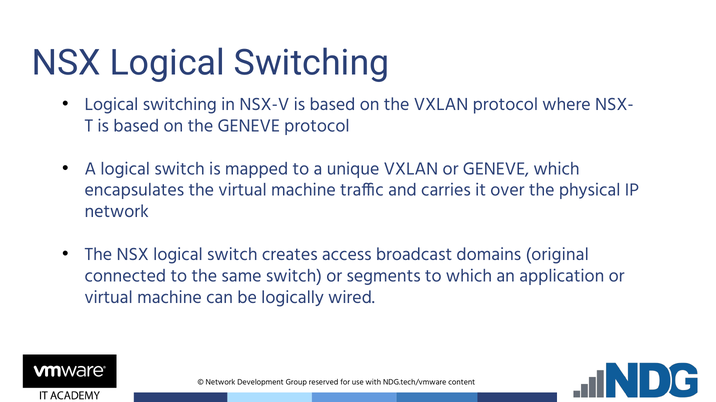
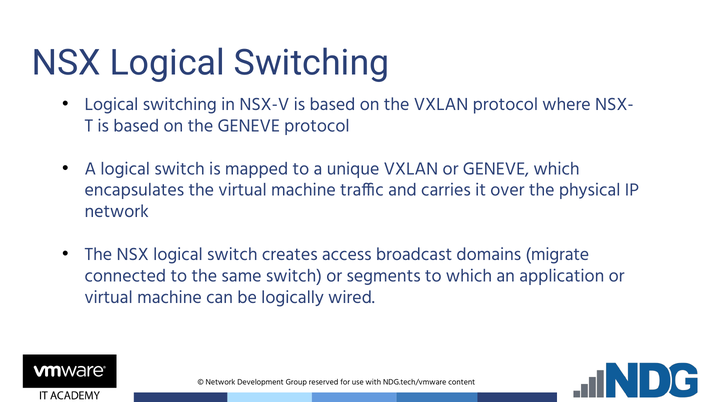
original: original -> migrate
